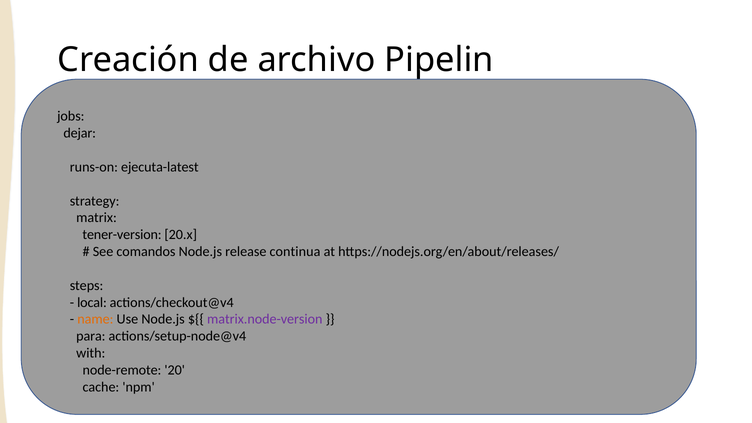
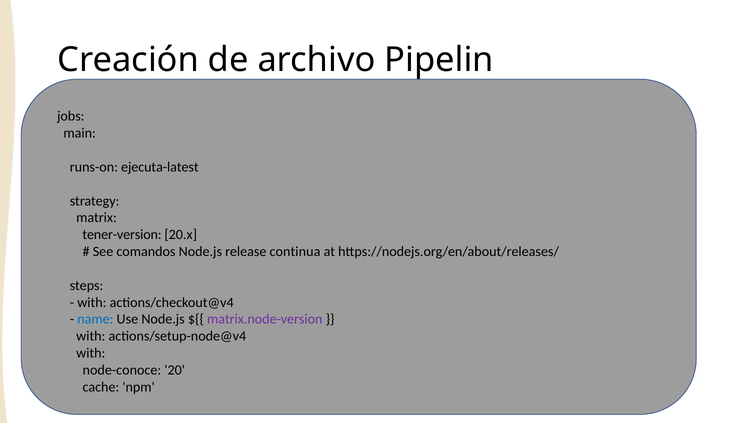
dejar: dejar -> main
local at (92, 302): local -> with
name colour: orange -> blue
para at (91, 336): para -> with
node-remote: node-remote -> node-conoce
